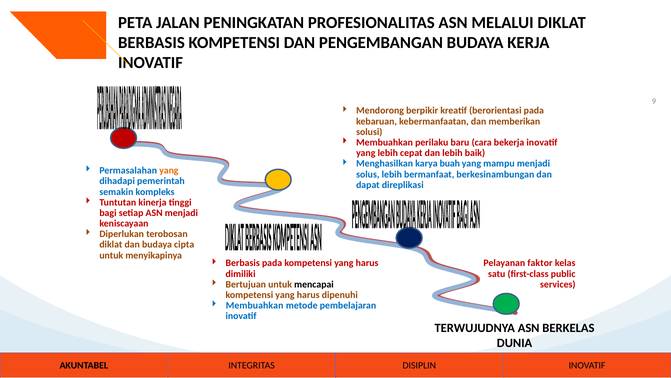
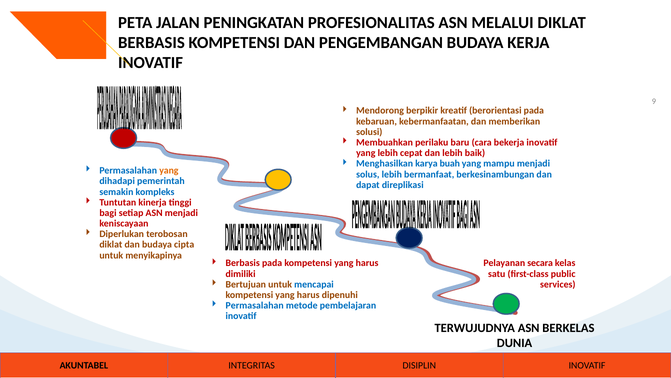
faktor: faktor -> secara
mencapai colour: black -> blue
Membuahkan at (255, 305): Membuahkan -> Permasalahan
